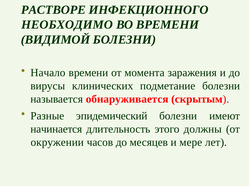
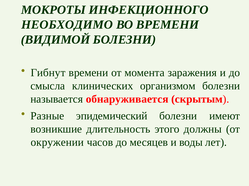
РАСТВОРЕ: РАСТВОРЕ -> МОКРОТЫ
Начало: Начало -> Гибнут
вирусы: вирусы -> смысла
подметание: подметание -> организмом
начинается: начинается -> возникшие
мере: мере -> воды
